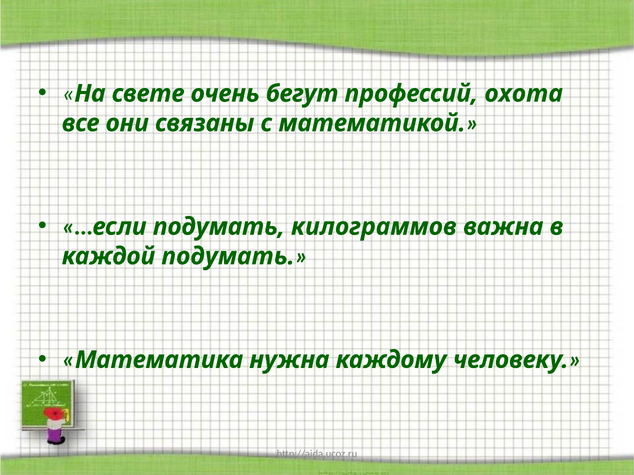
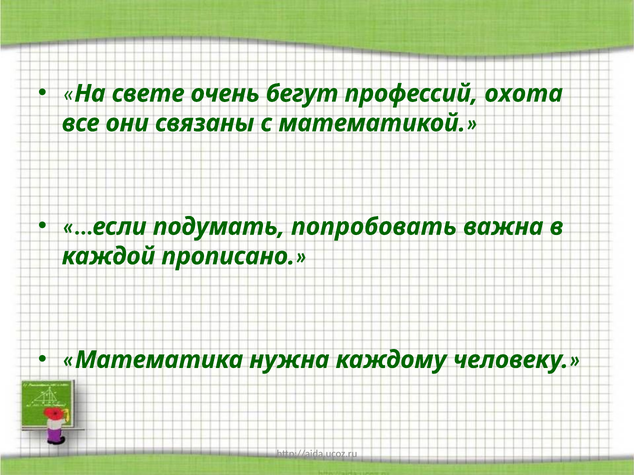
килограммов: килограммов -> попробовать
каждой подумать: подумать -> прописано
